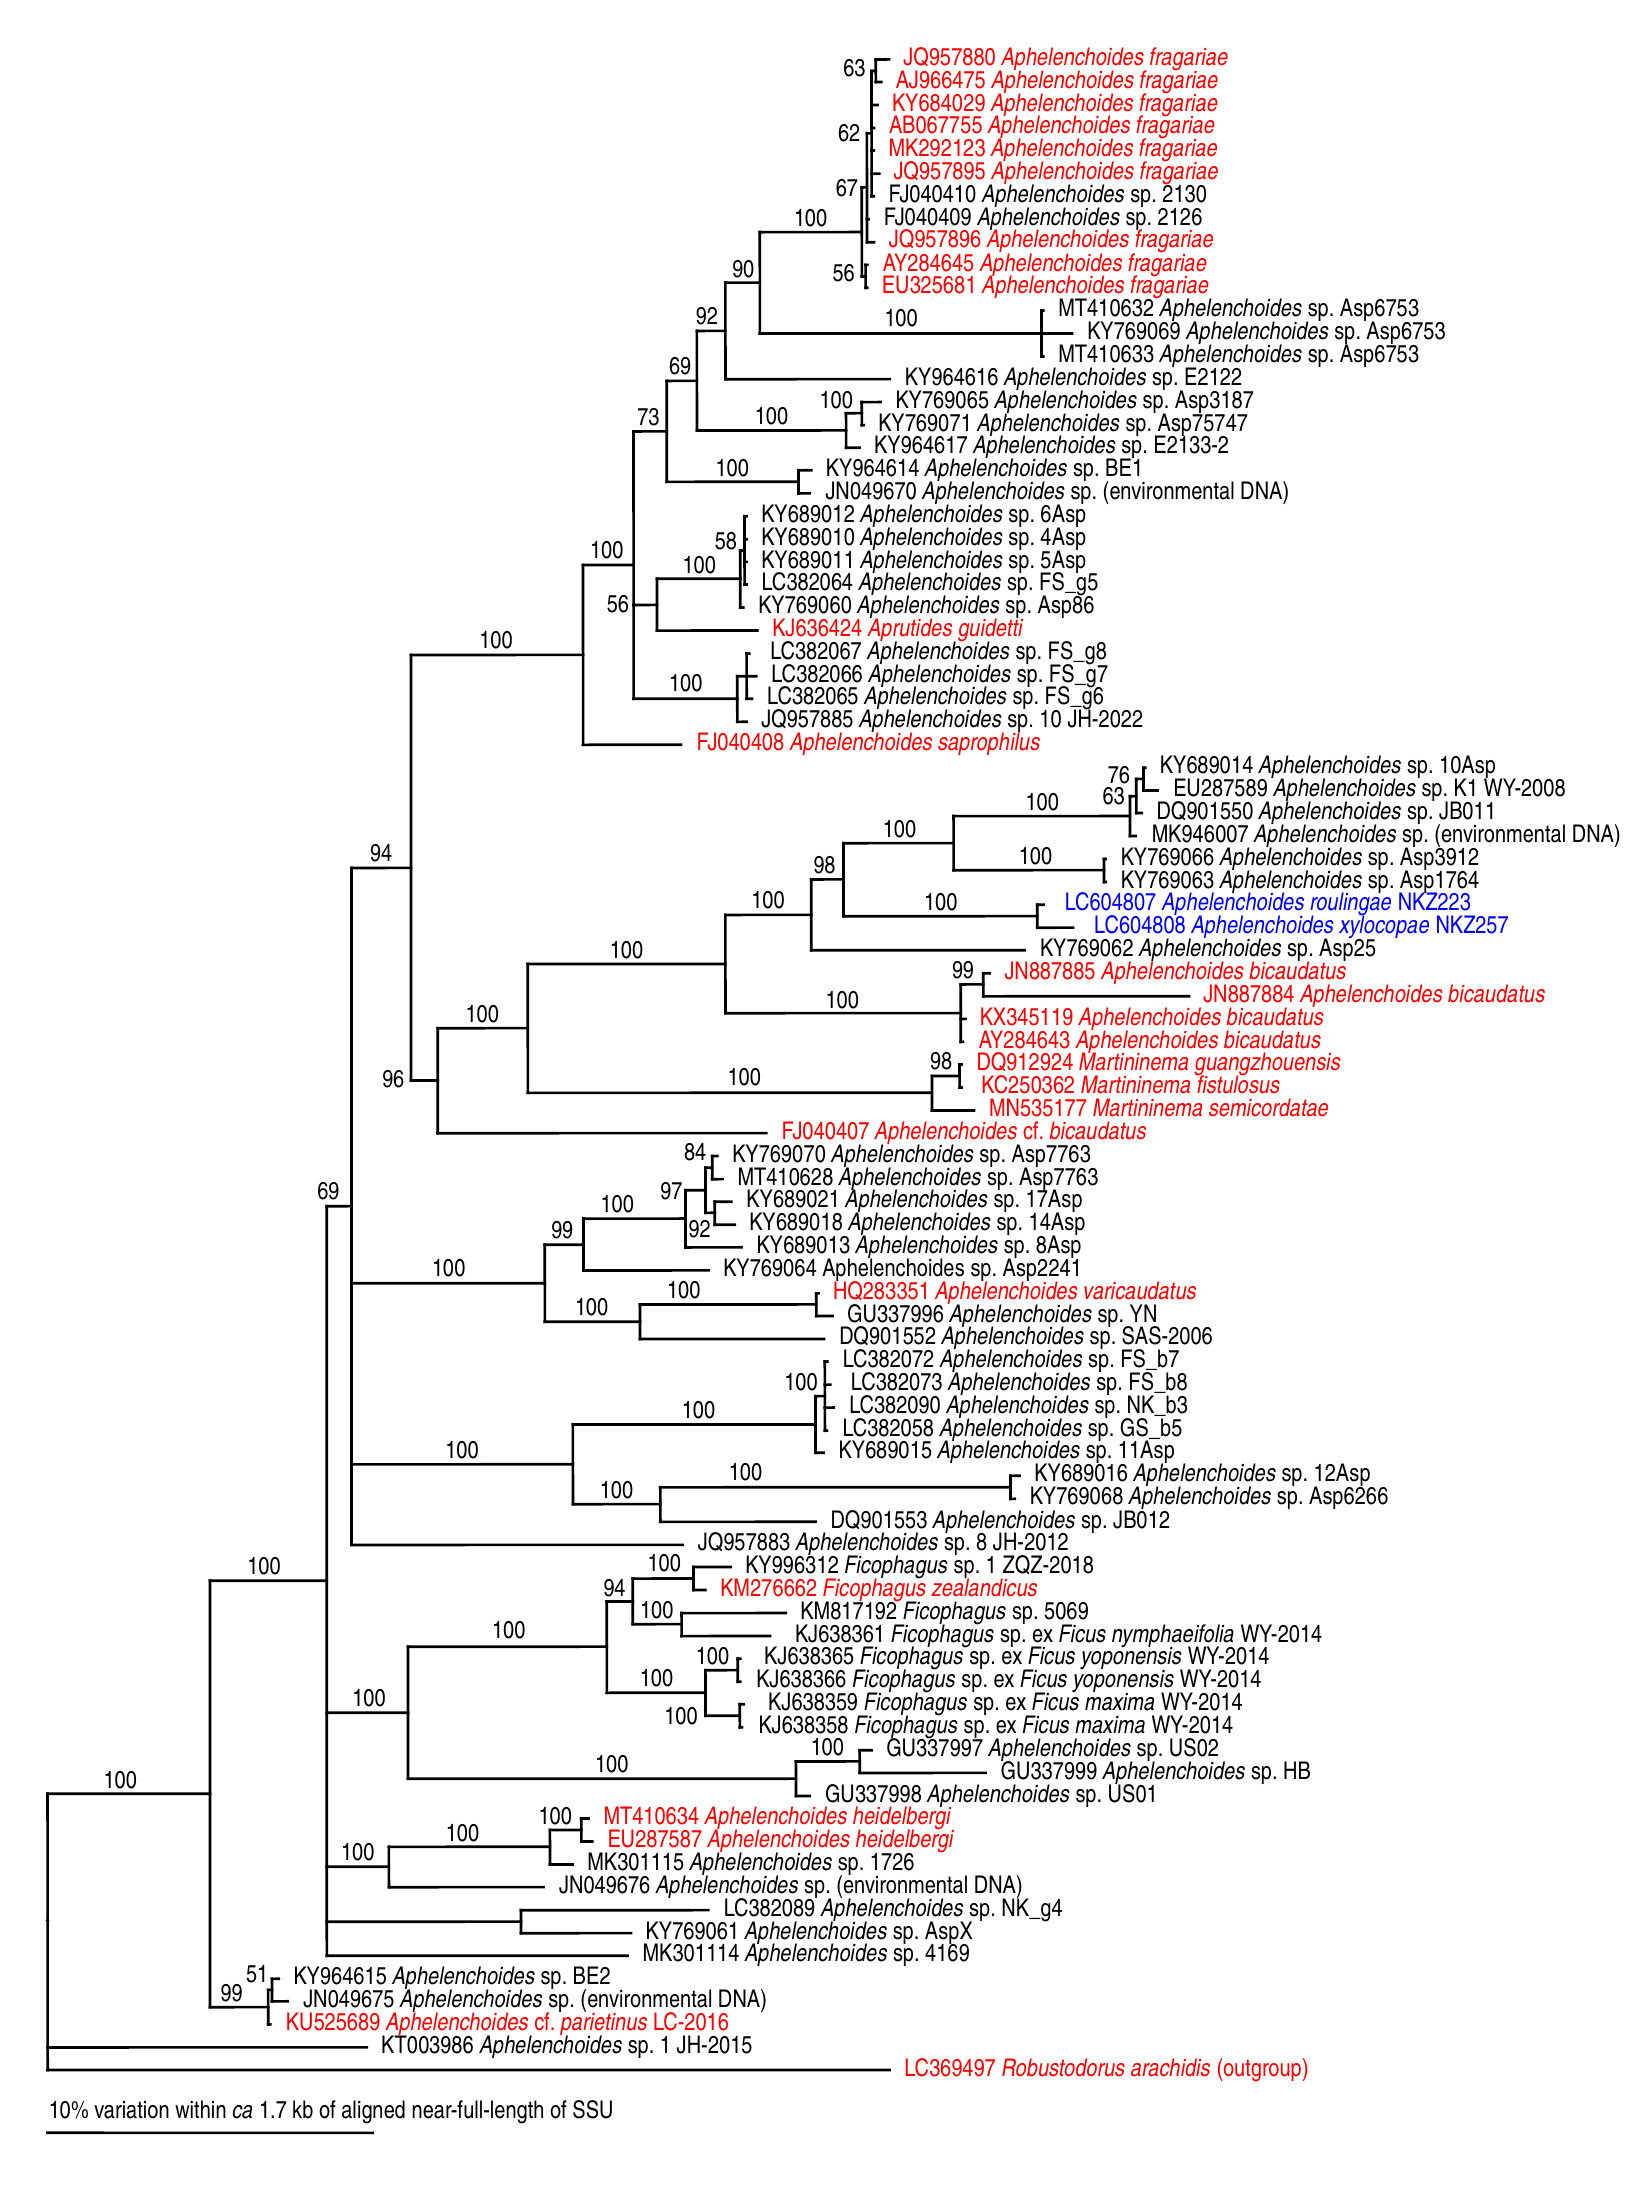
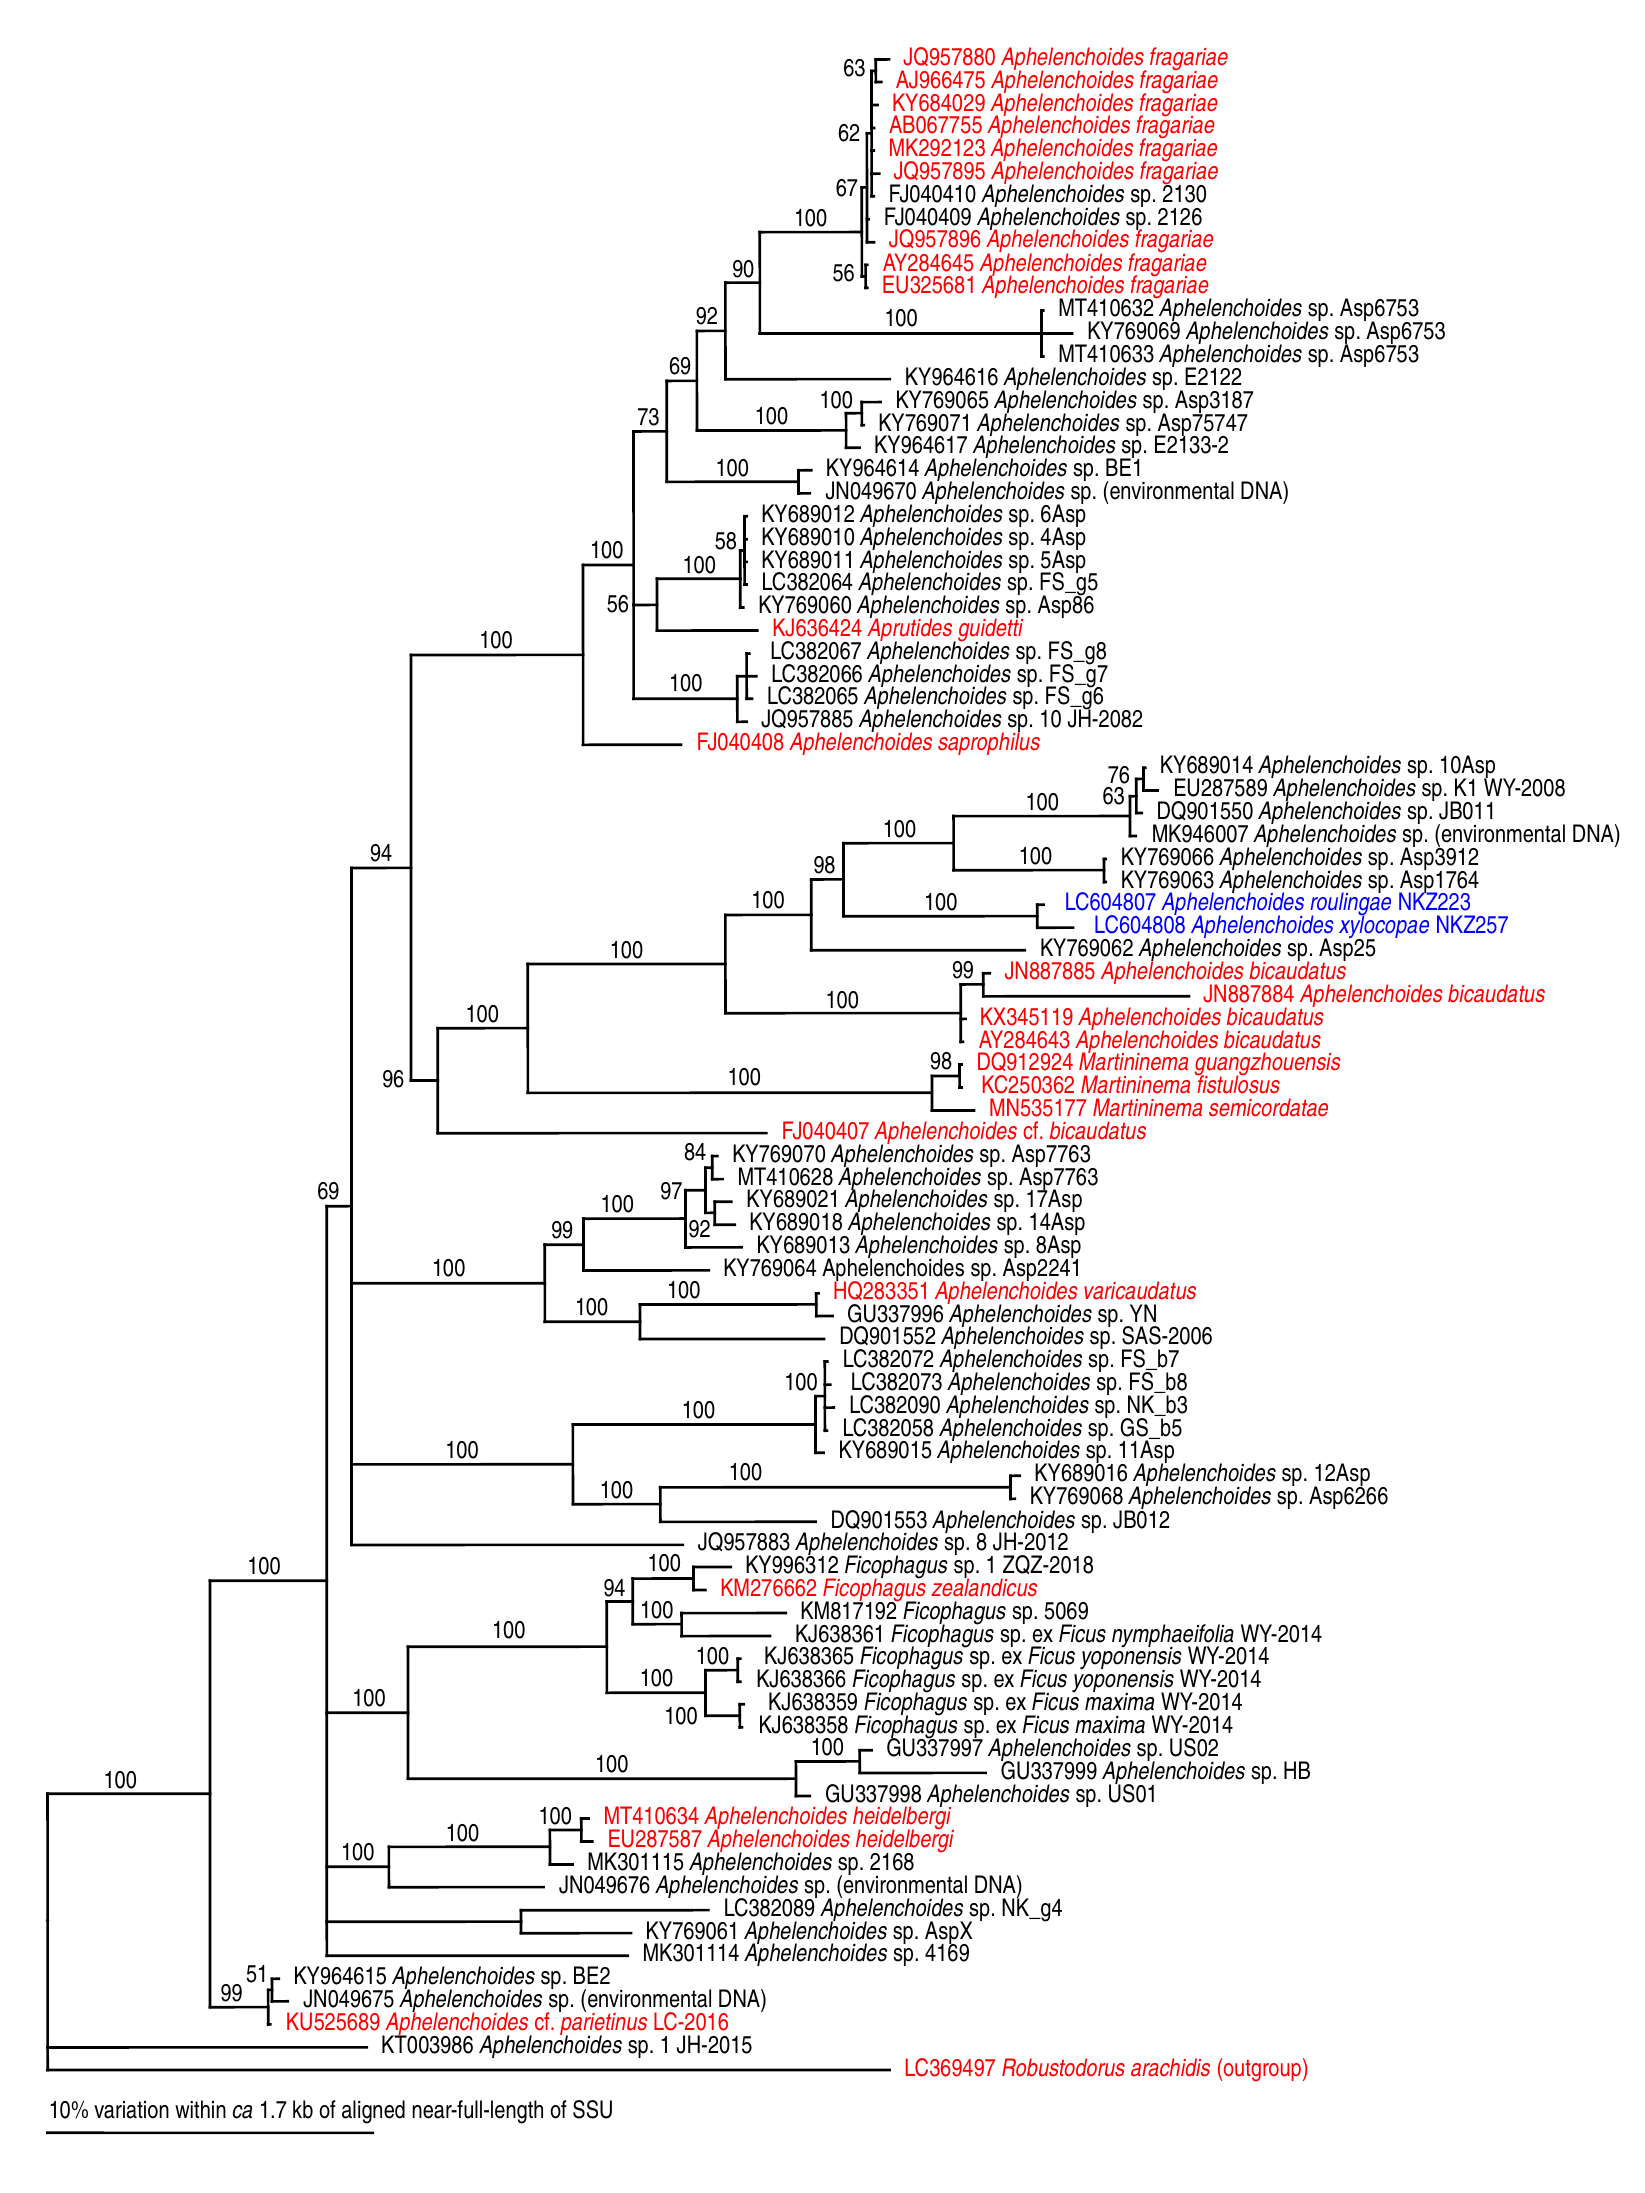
JH-2022: JH-2022 -> JH-2082
1726: 1726 -> 2168
